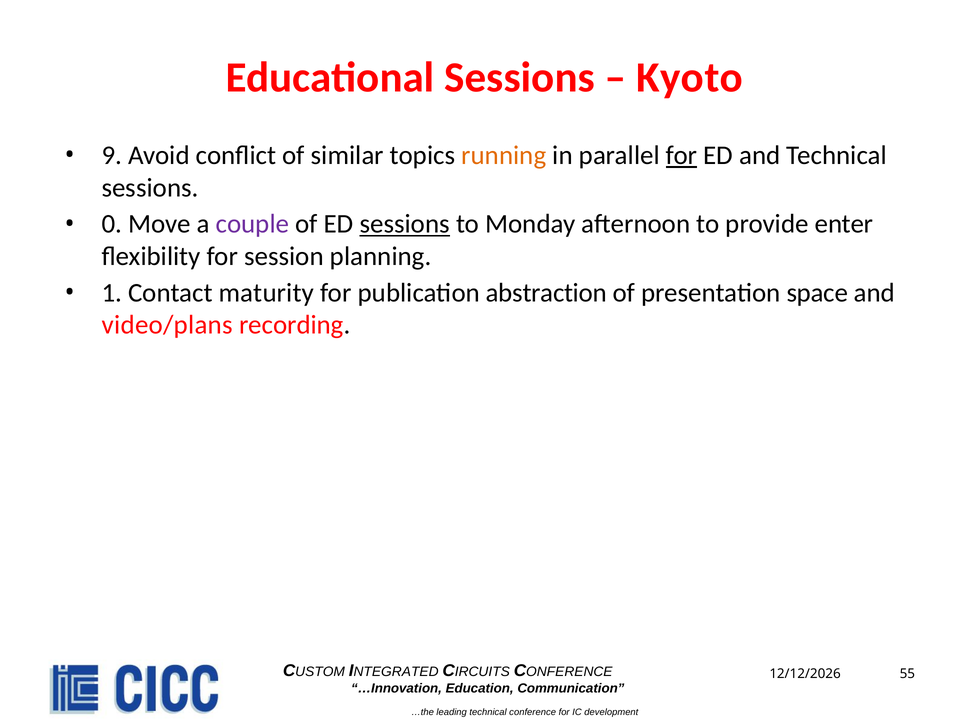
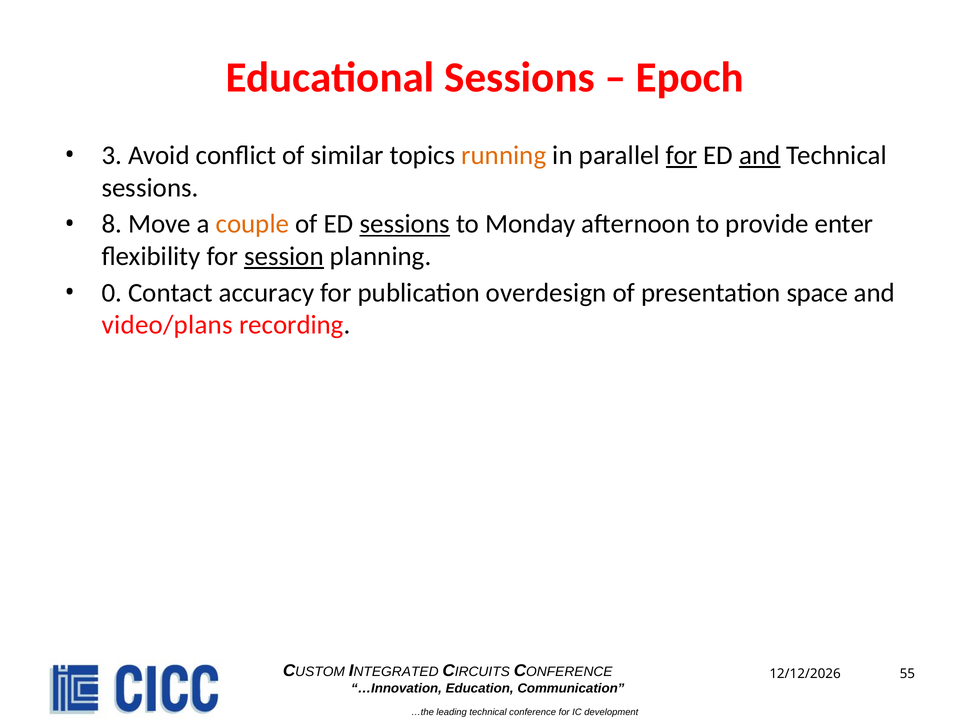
Kyoto: Kyoto -> Epoch
9: 9 -> 3
and at (760, 155) underline: none -> present
0: 0 -> 8
couple colour: purple -> orange
session underline: none -> present
1: 1 -> 0
maturity: maturity -> accuracy
abstraction: abstraction -> overdesign
